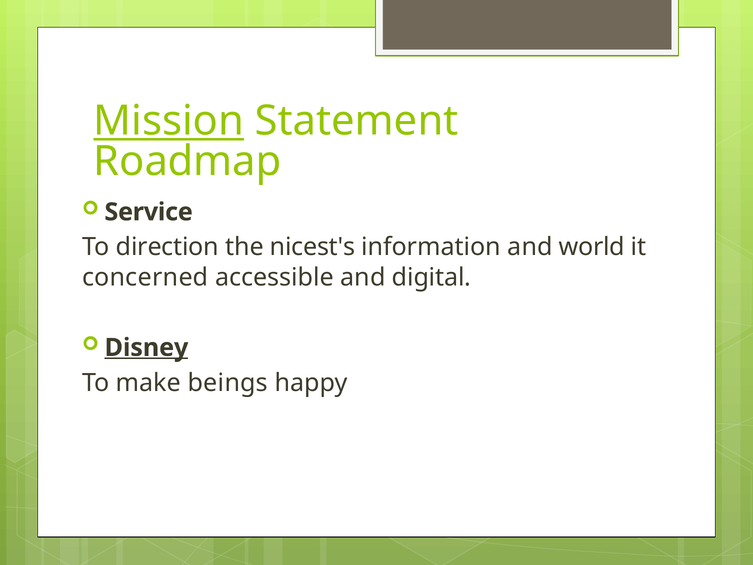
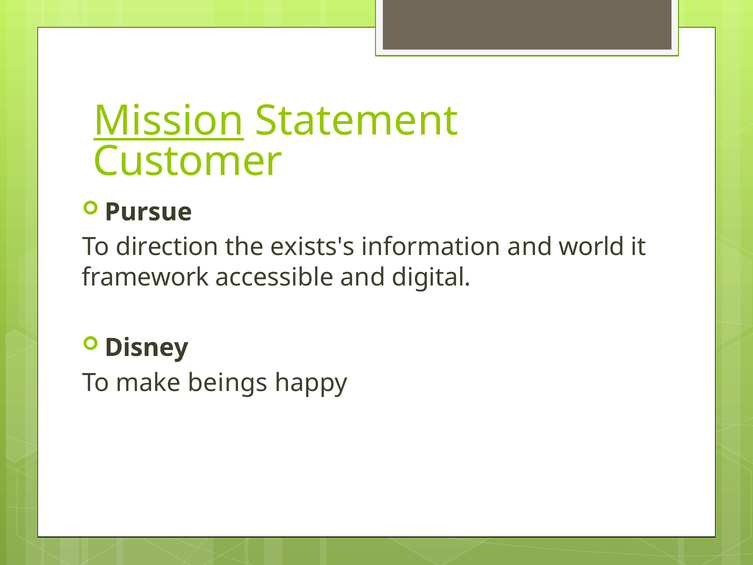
Roadmap: Roadmap -> Customer
Service: Service -> Pursue
nicest's: nicest's -> exists's
concerned: concerned -> framework
Disney underline: present -> none
